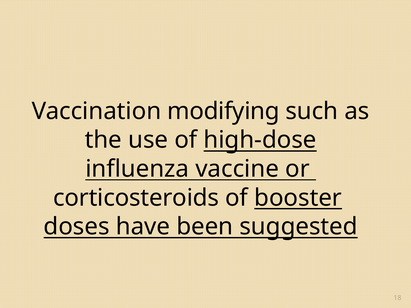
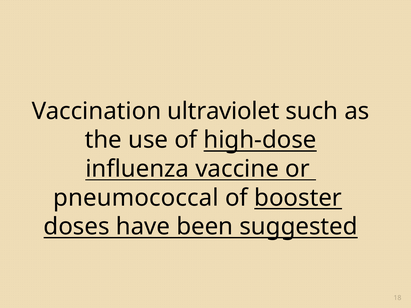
modifying: modifying -> ultraviolet
corticosteroids: corticosteroids -> pneumococcal
